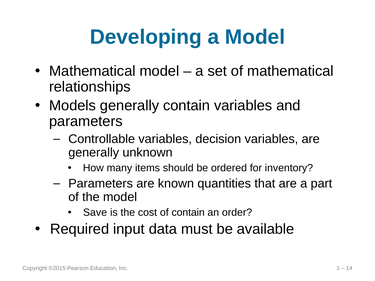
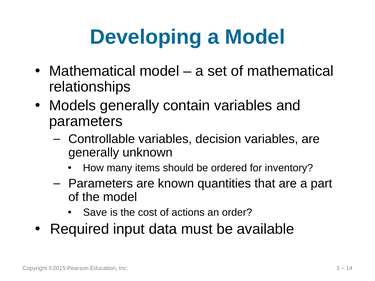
of contain: contain -> actions
